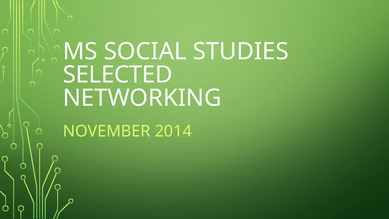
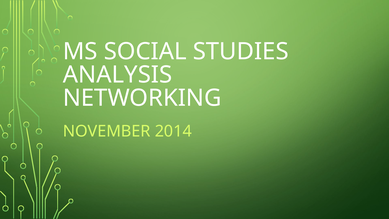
SELECTED: SELECTED -> ANALYSIS
